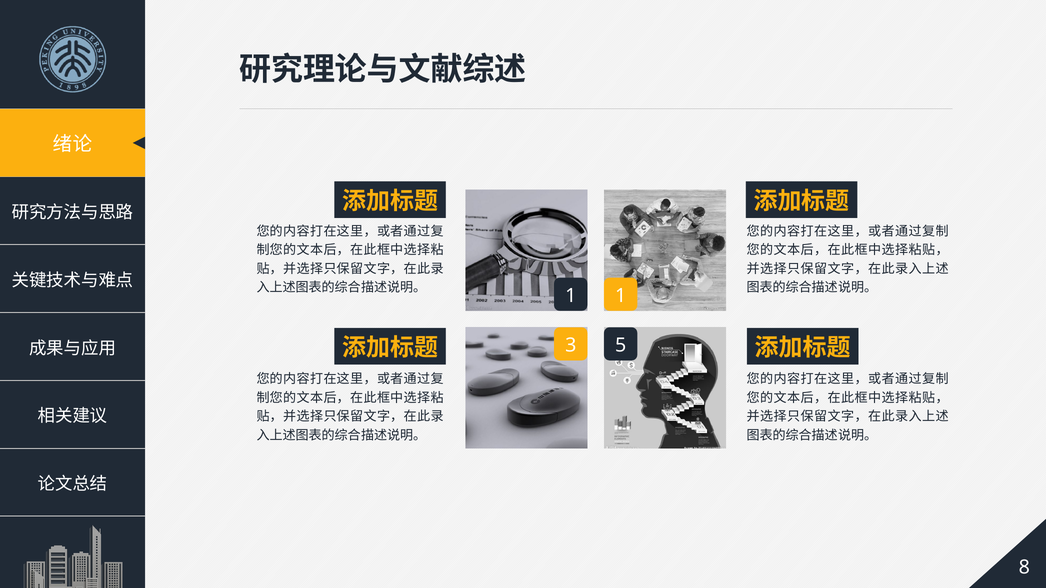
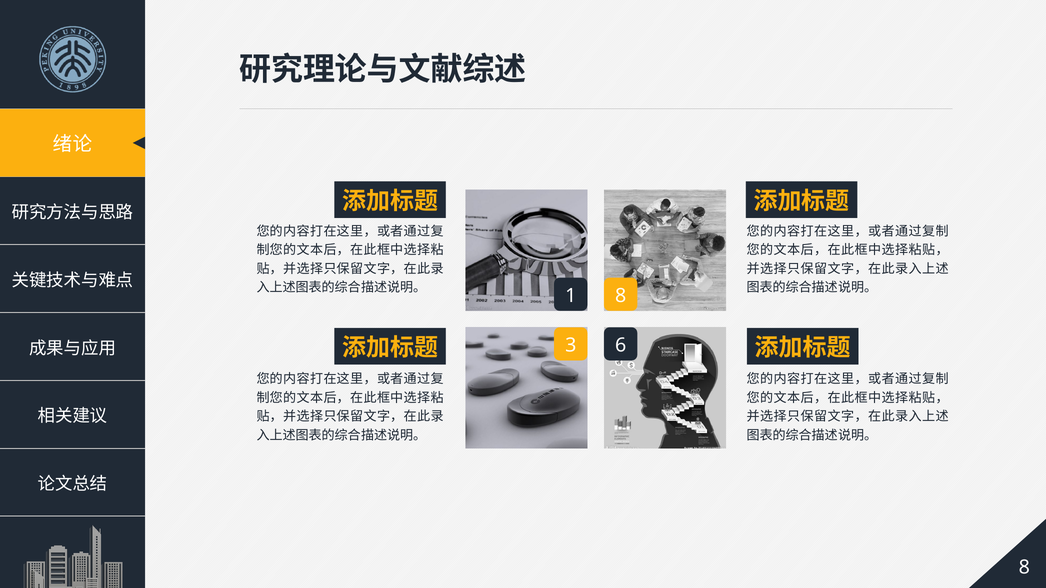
1 1: 1 -> 8
5: 5 -> 6
